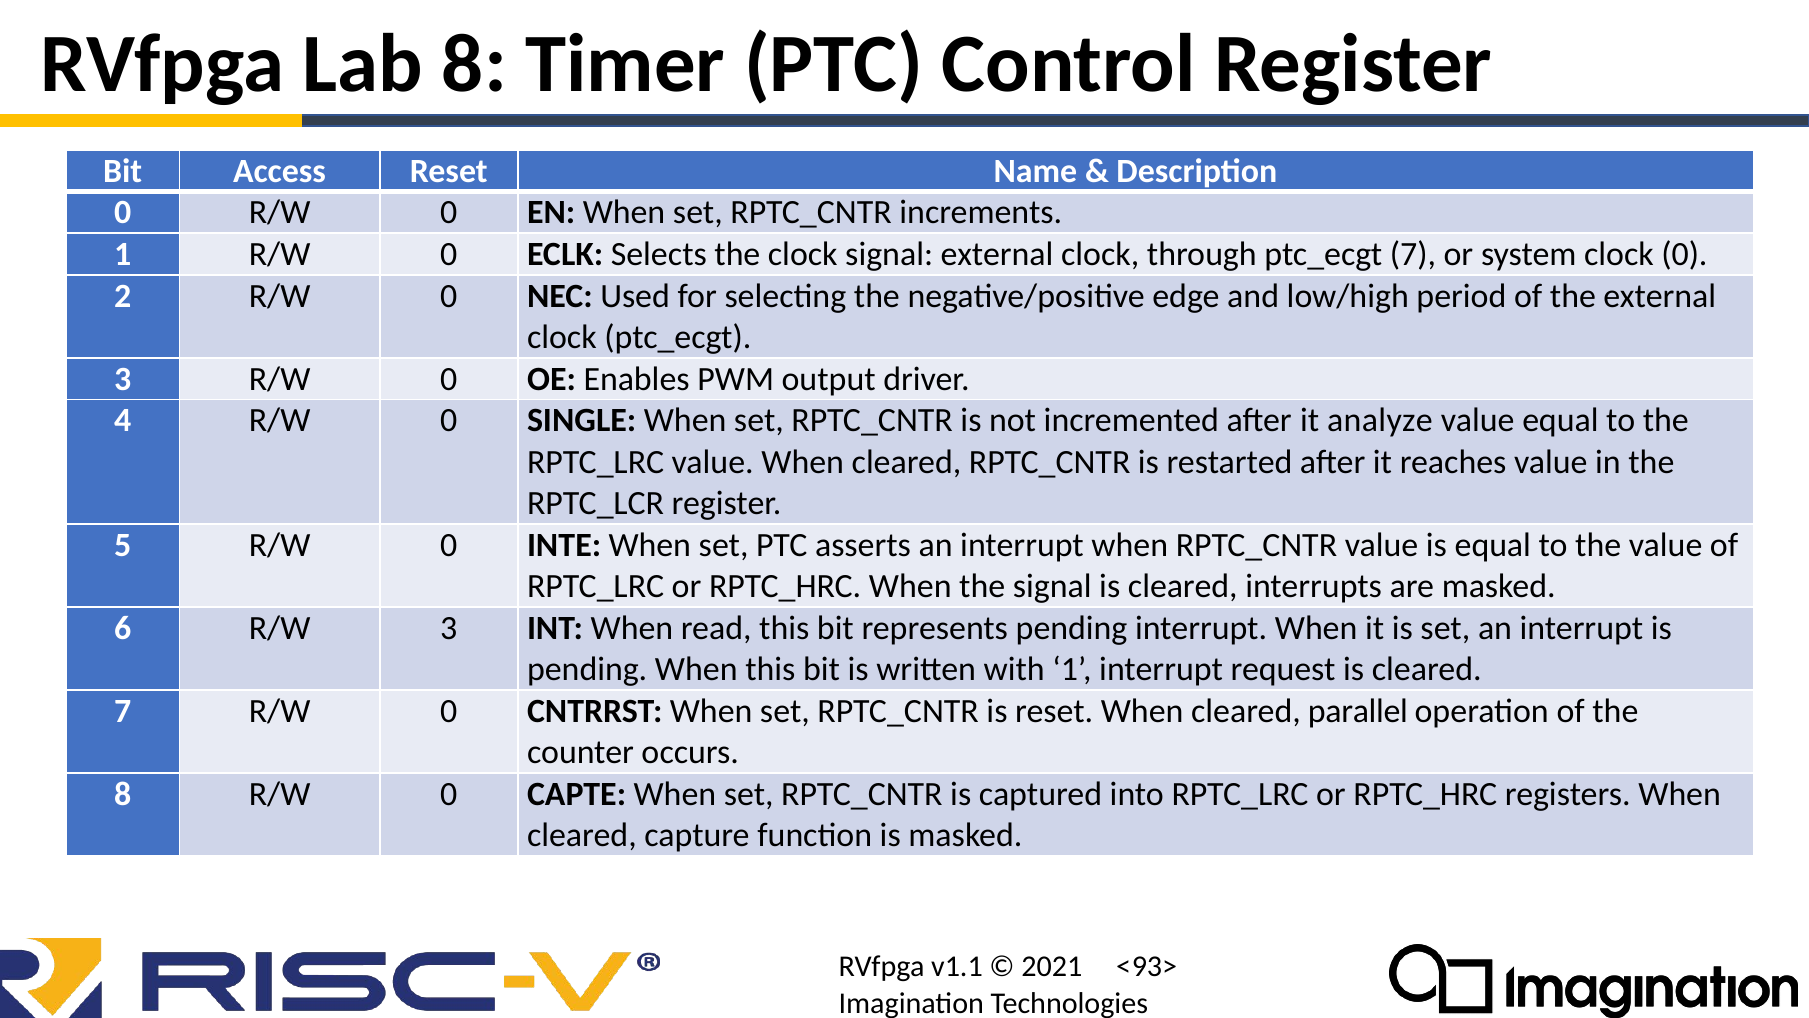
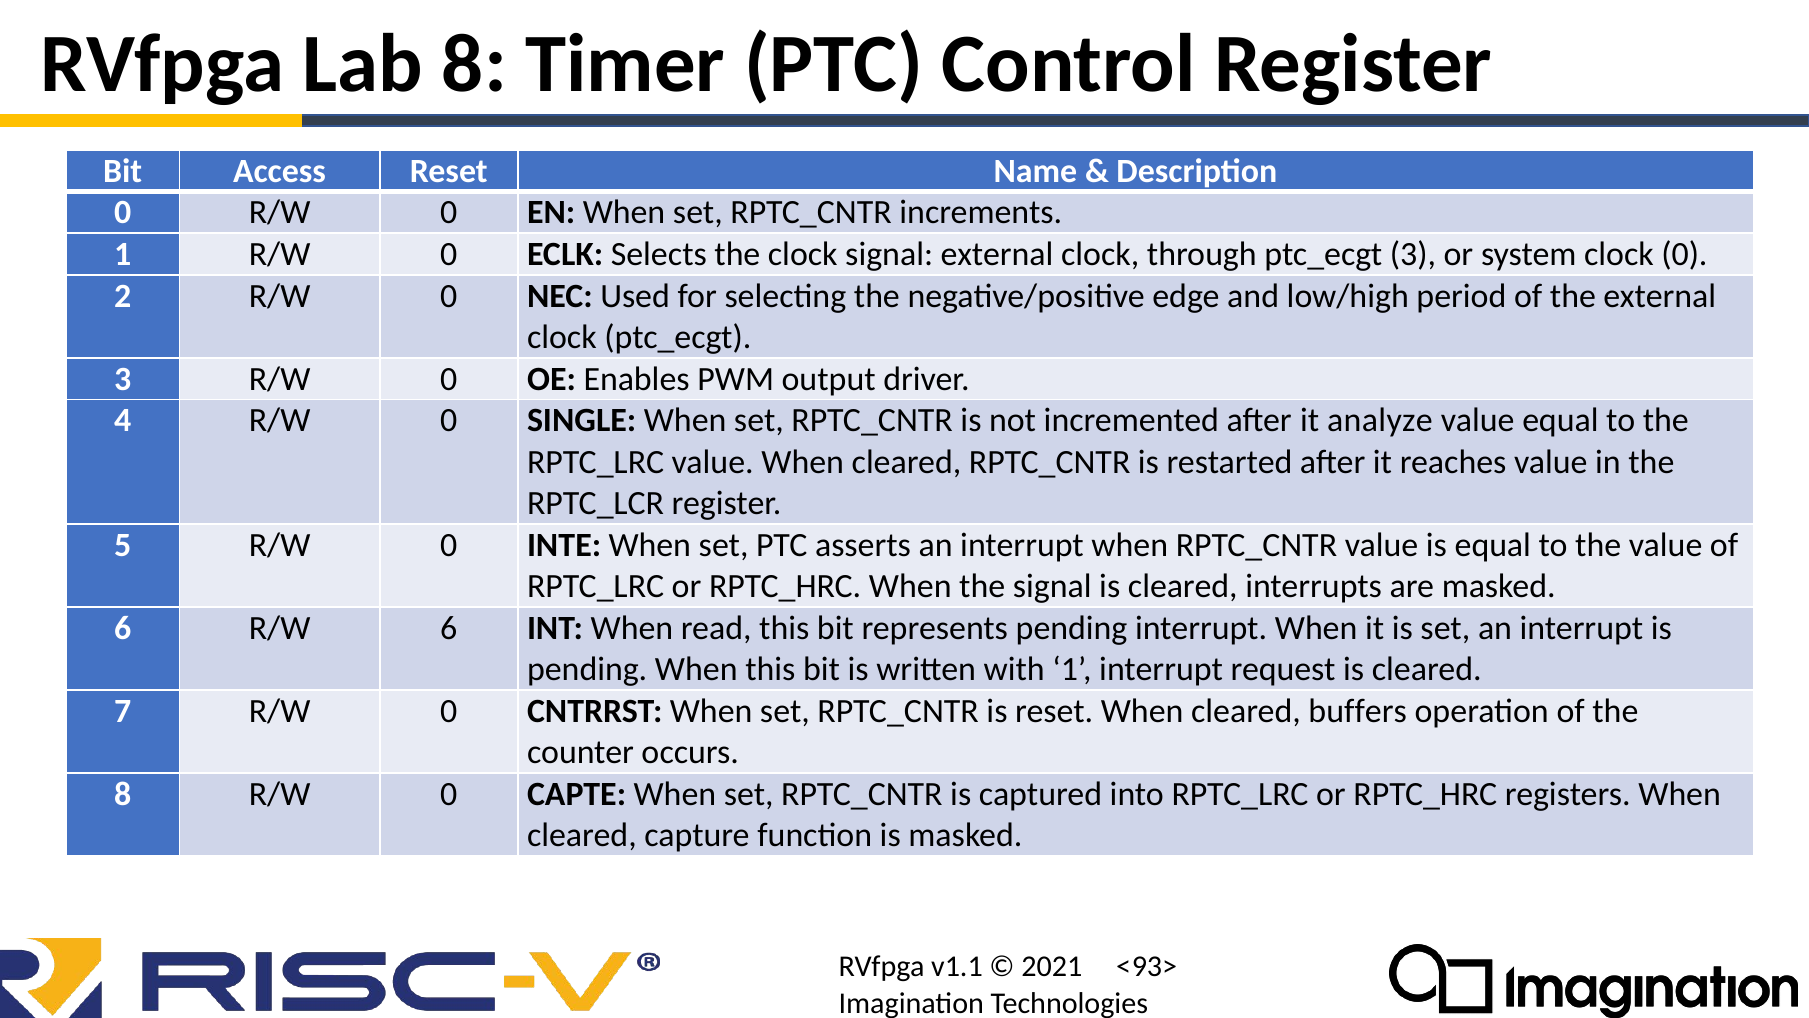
7 at (1413, 254): 7 -> 3
R/W 3: 3 -> 6
parallel: parallel -> buffers
